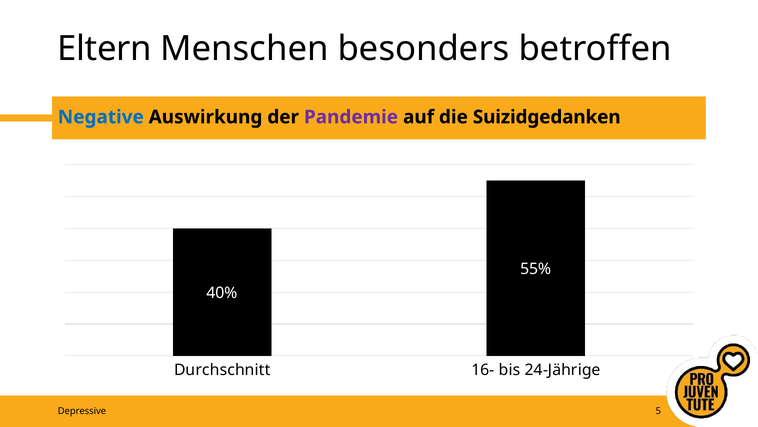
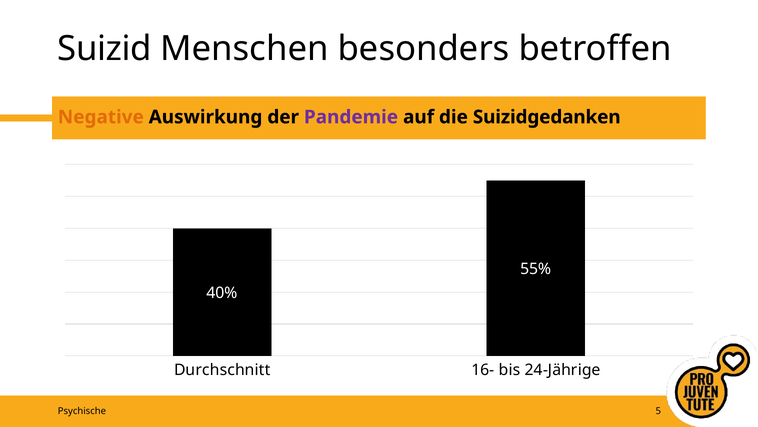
Eltern: Eltern -> Suizid
Negative colour: blue -> orange
Depressive: Depressive -> Psychische
